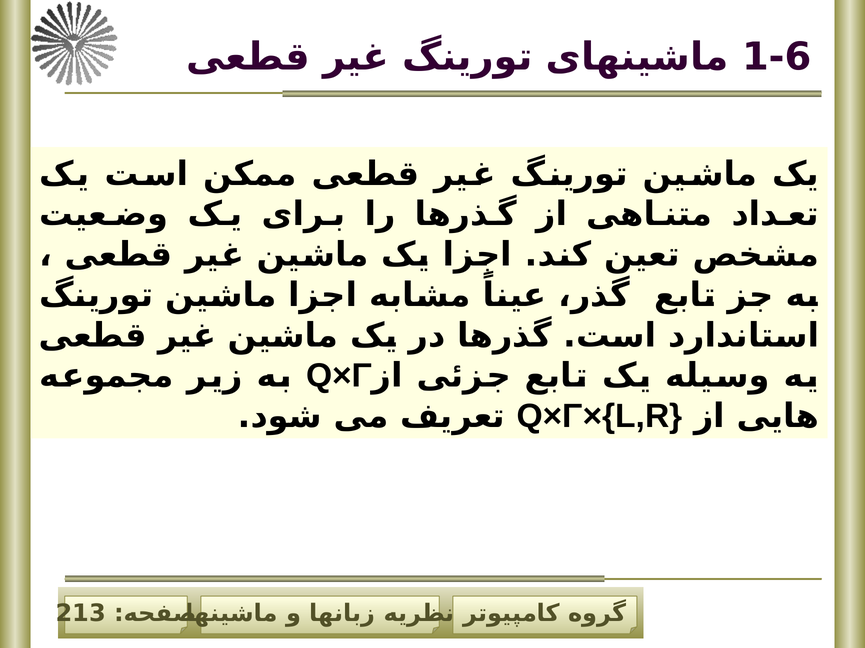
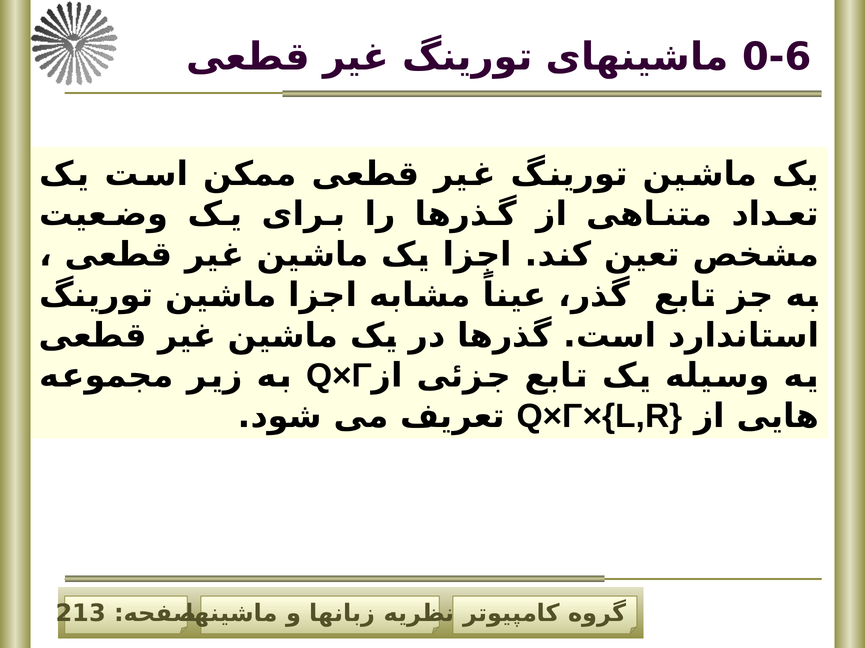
1-6: 1-6 -> 0-6
